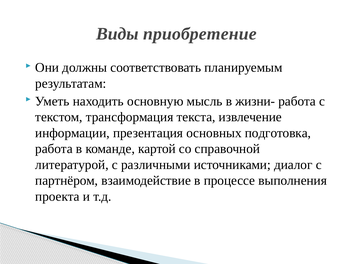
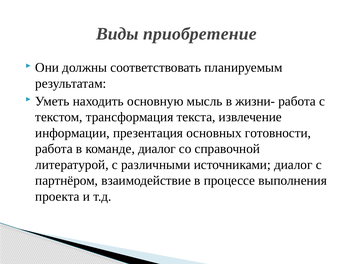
подготовка: подготовка -> готовности
команде картой: картой -> диалог
